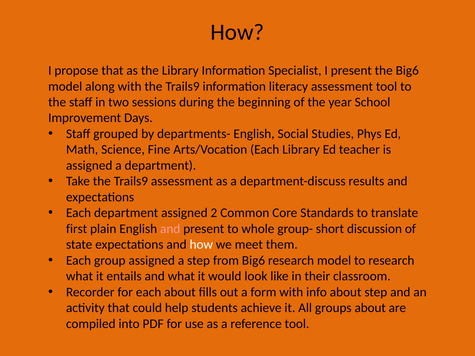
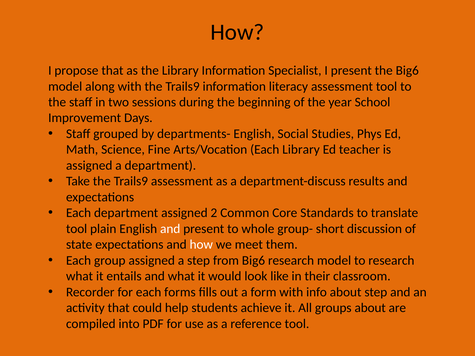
first at (77, 229): first -> tool
and at (170, 229) colour: pink -> white
each about: about -> forms
